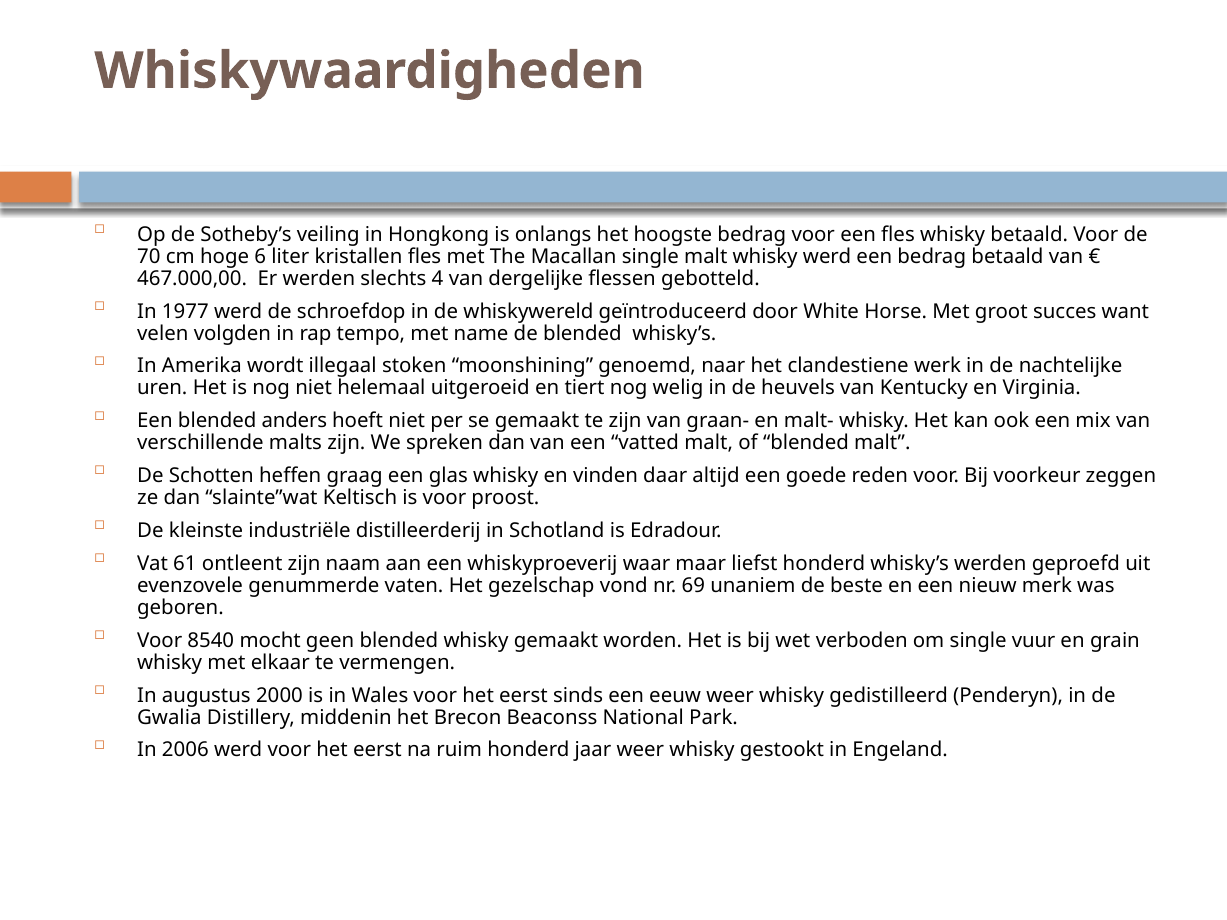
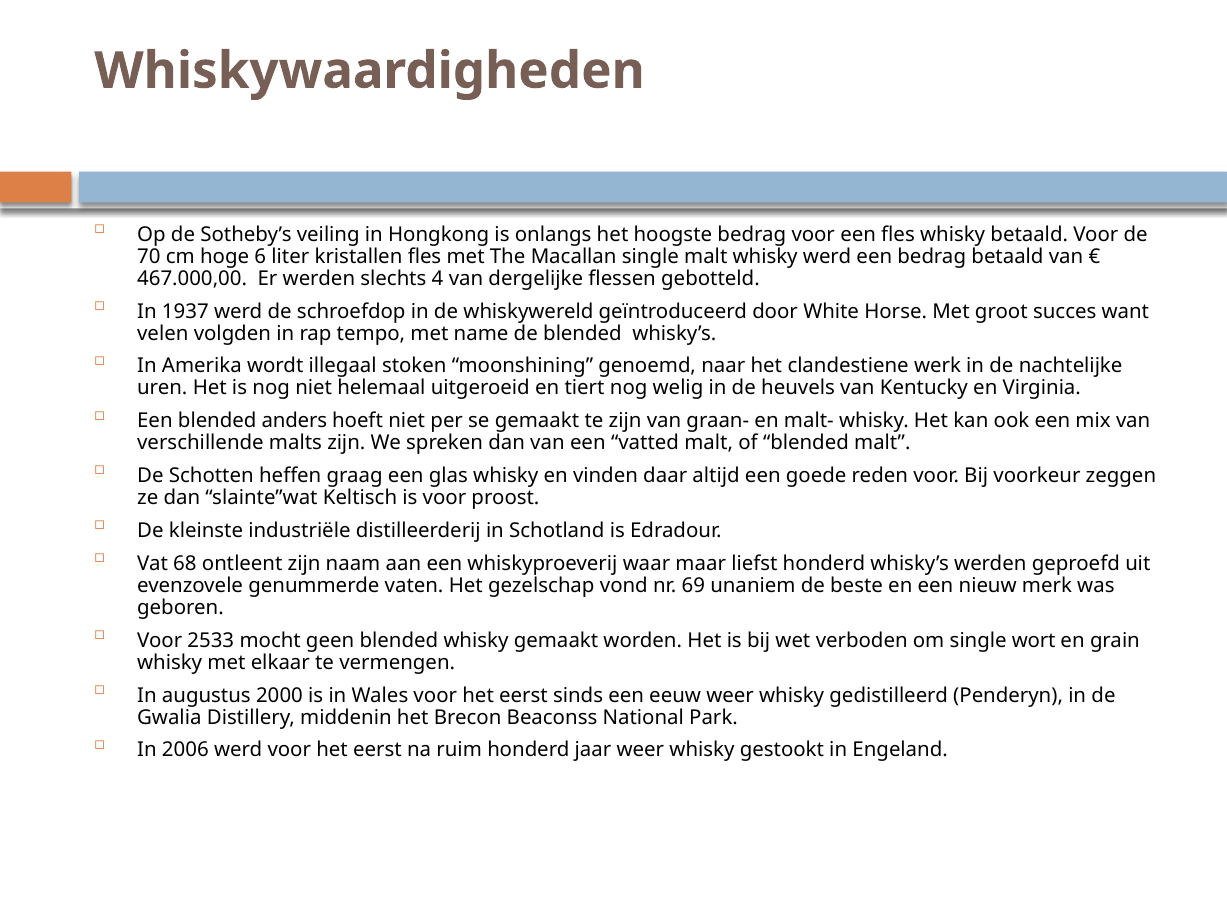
1977: 1977 -> 1937
61: 61 -> 68
8540: 8540 -> 2533
vuur: vuur -> wort
